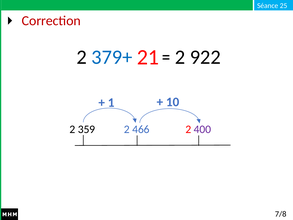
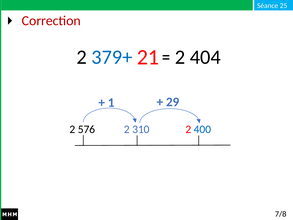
922: 922 -> 404
10: 10 -> 29
359: 359 -> 576
466: 466 -> 310
400 colour: purple -> blue
